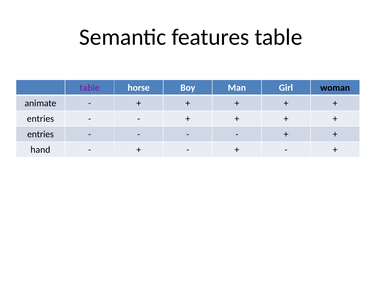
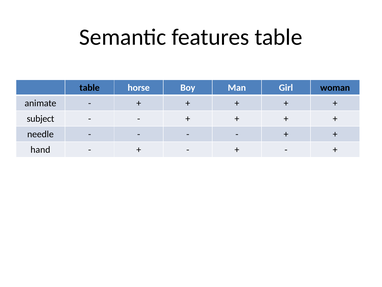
table at (90, 87) colour: purple -> black
entries at (40, 118): entries -> subject
entries at (40, 134): entries -> needle
